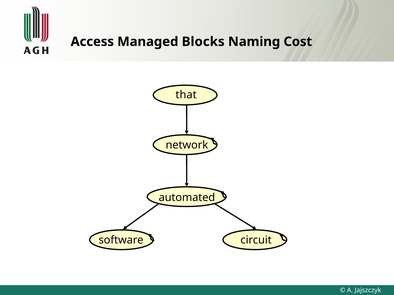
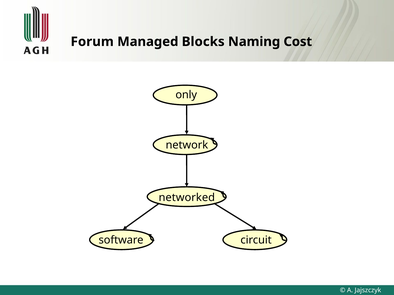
Access: Access -> Forum
that: that -> only
automated: automated -> networked
